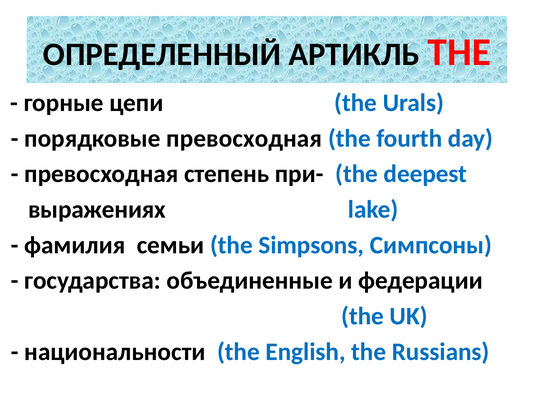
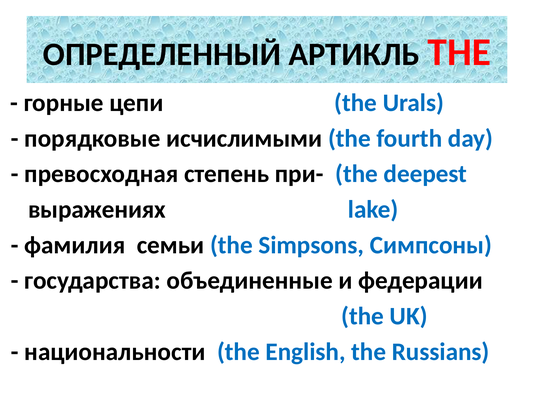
порядковые превосходная: превосходная -> исчислимыми
